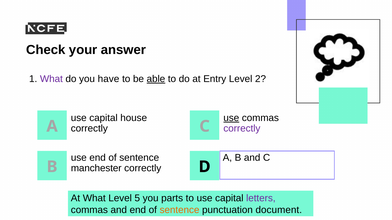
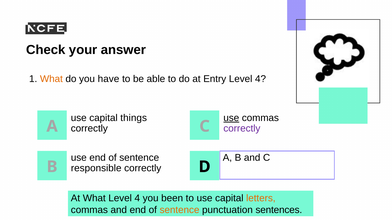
What at (51, 79) colour: purple -> orange
able underline: present -> none
Entry Level 2: 2 -> 4
house: house -> things
manchester: manchester -> responsible
5 at (137, 199): 5 -> 4
parts: parts -> been
letters colour: purple -> orange
document: document -> sentences
